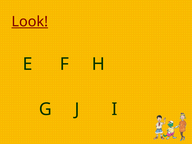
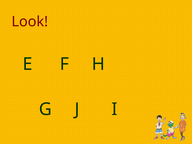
Look underline: present -> none
